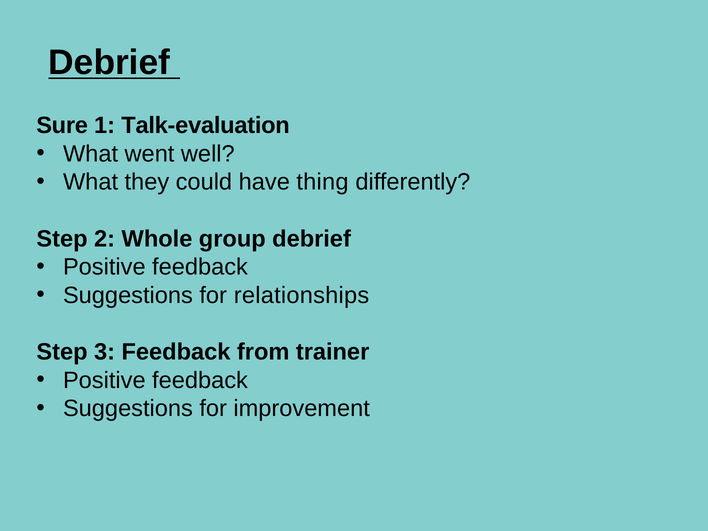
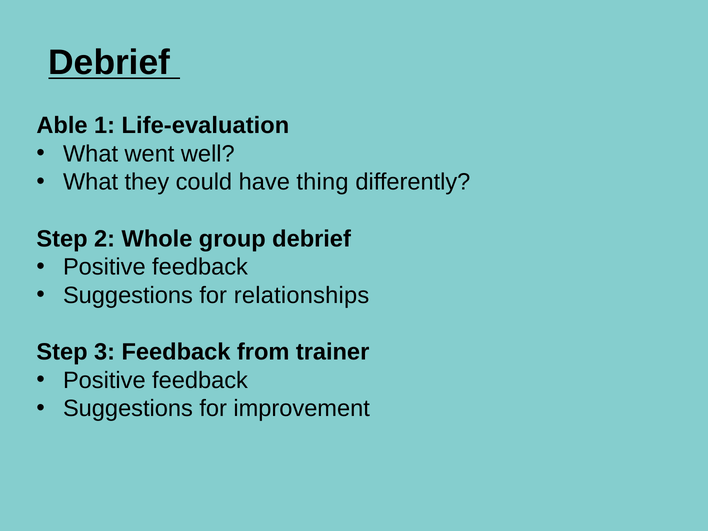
Sure: Sure -> Able
Talk-evaluation: Talk-evaluation -> Life-evaluation
